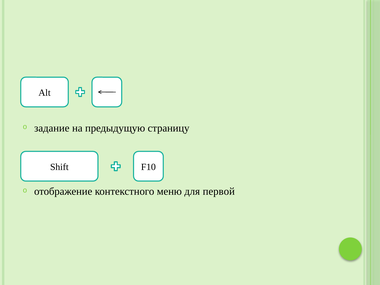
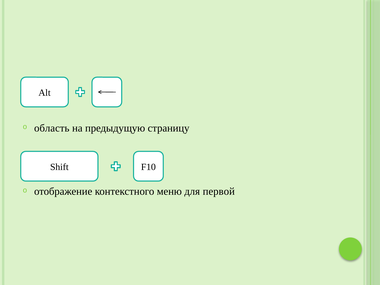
задание: задание -> область
